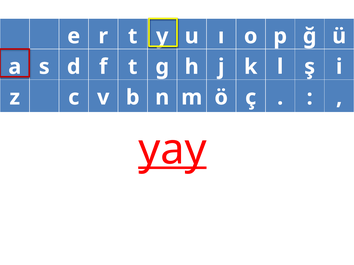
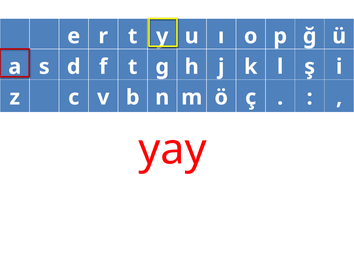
yay underline: present -> none
